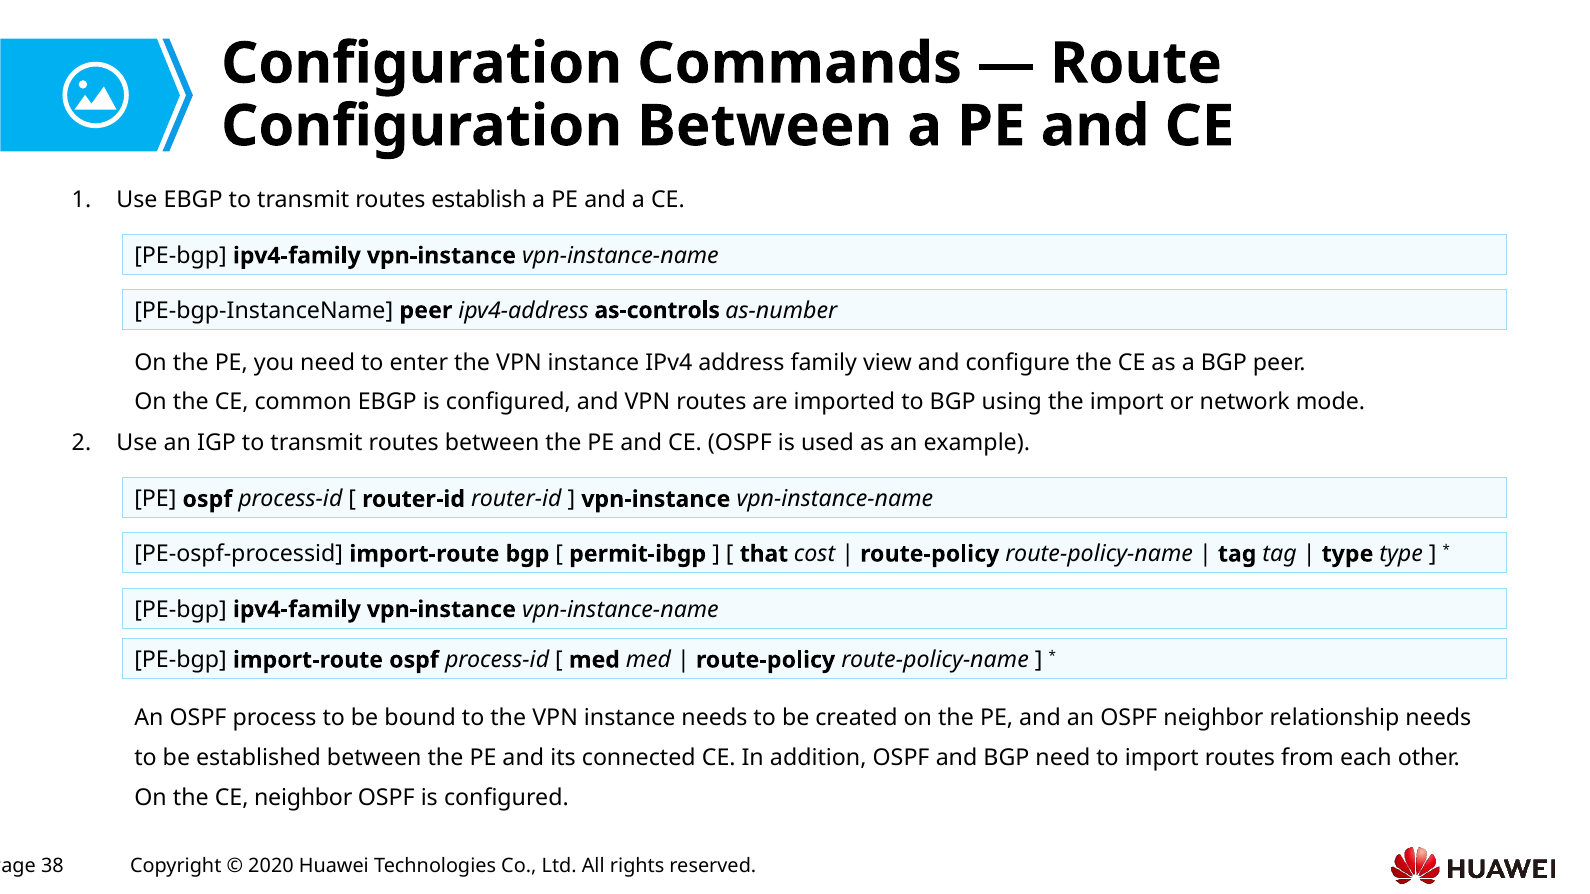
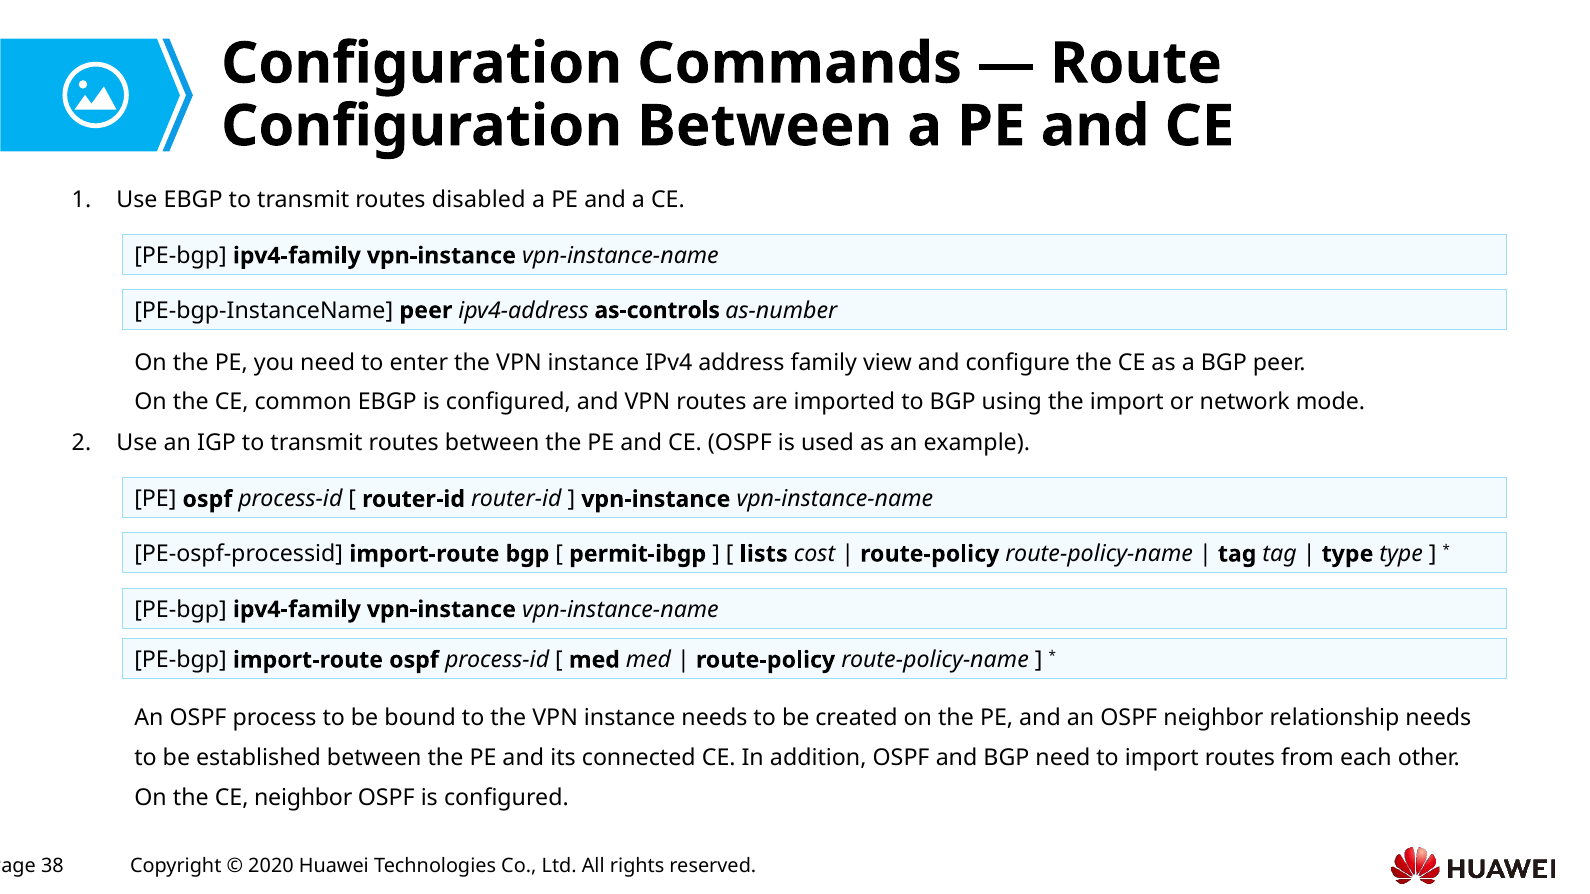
establish: establish -> disabled
that: that -> lists
